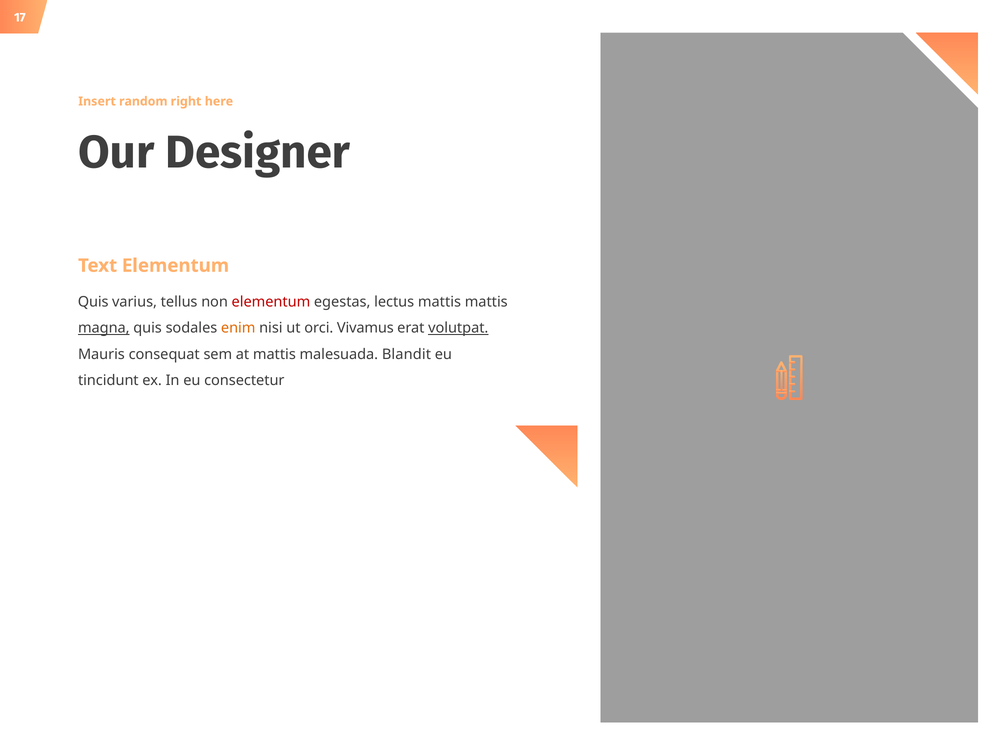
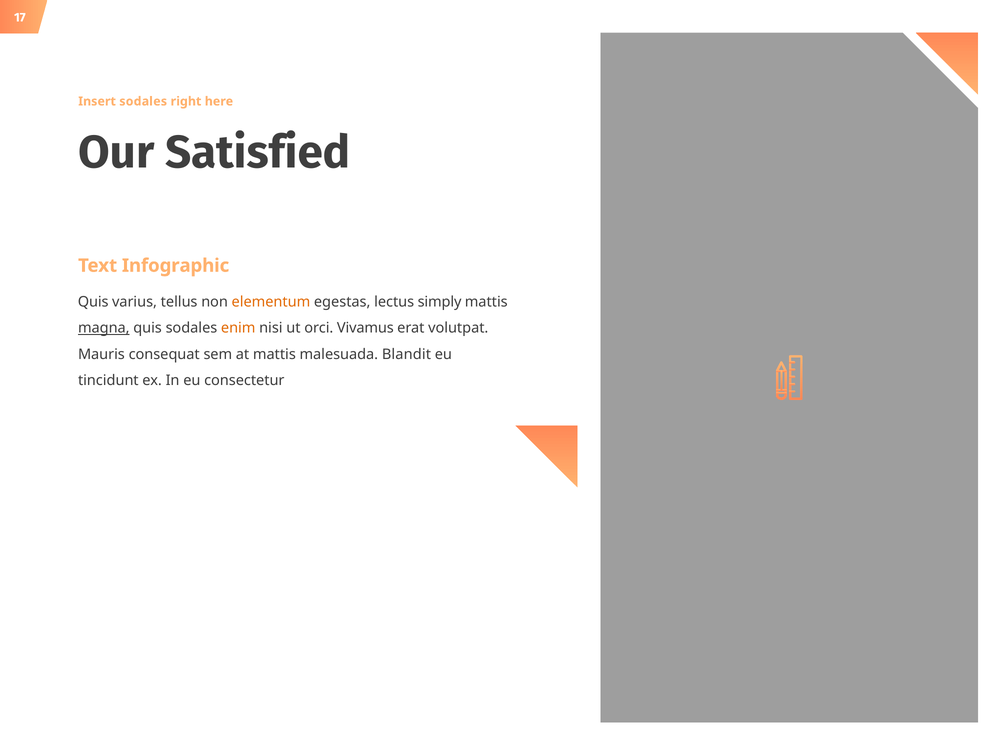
Insert random: random -> sodales
Designer: Designer -> Satisfied
Text Elementum: Elementum -> Infographic
elementum at (271, 302) colour: red -> orange
lectus mattis: mattis -> simply
volutpat underline: present -> none
